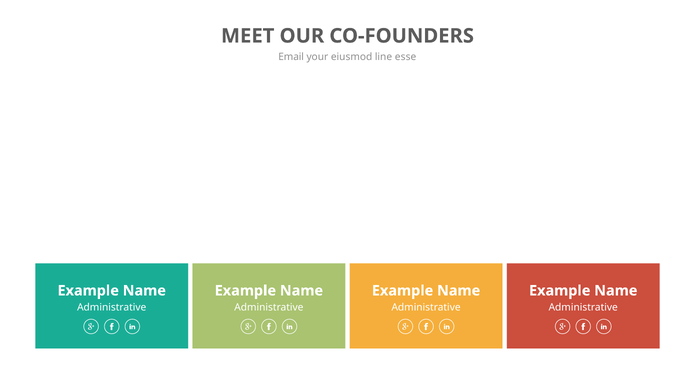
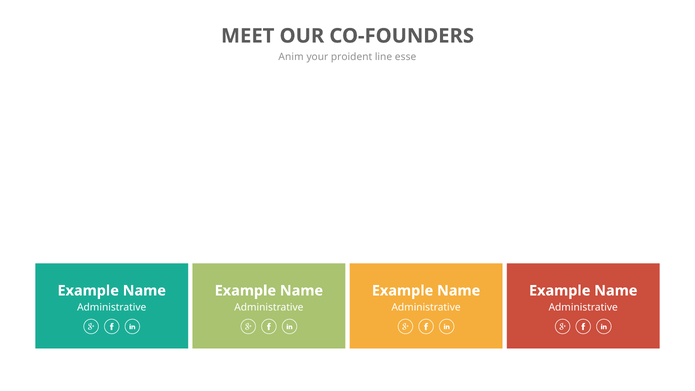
Email: Email -> Anim
eiusmod: eiusmod -> proident
